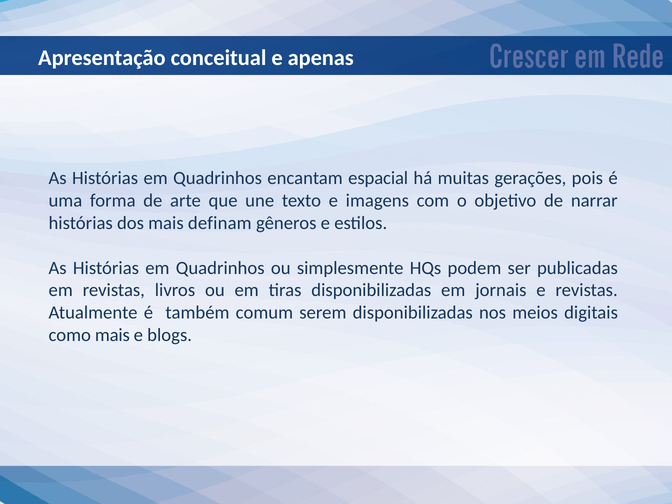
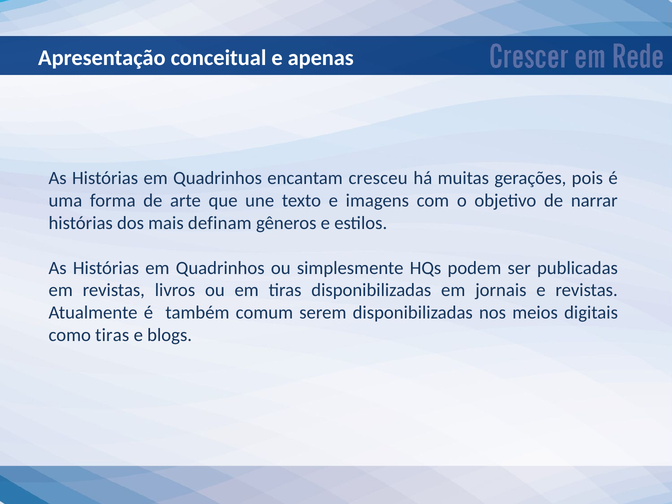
espacial: espacial -> cresceu
como mais: mais -> tiras
